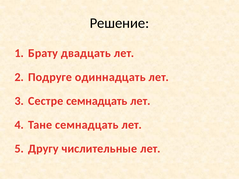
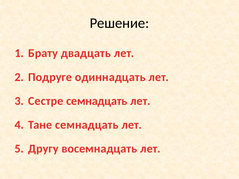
числительные: числительные -> восемнадцать
